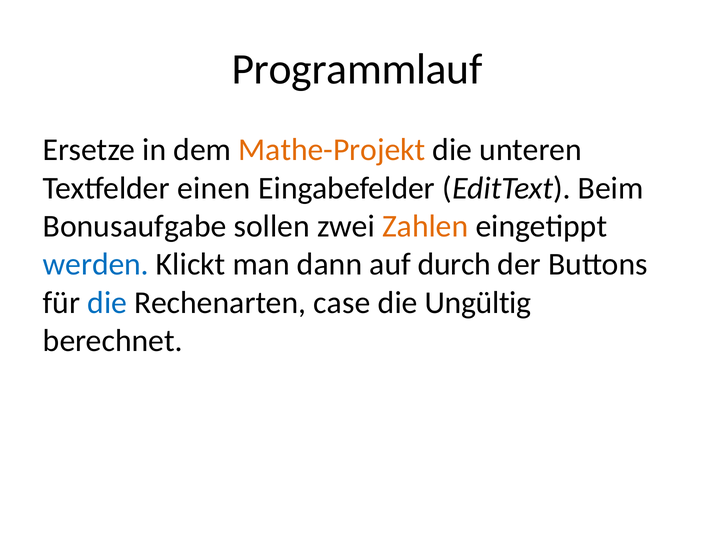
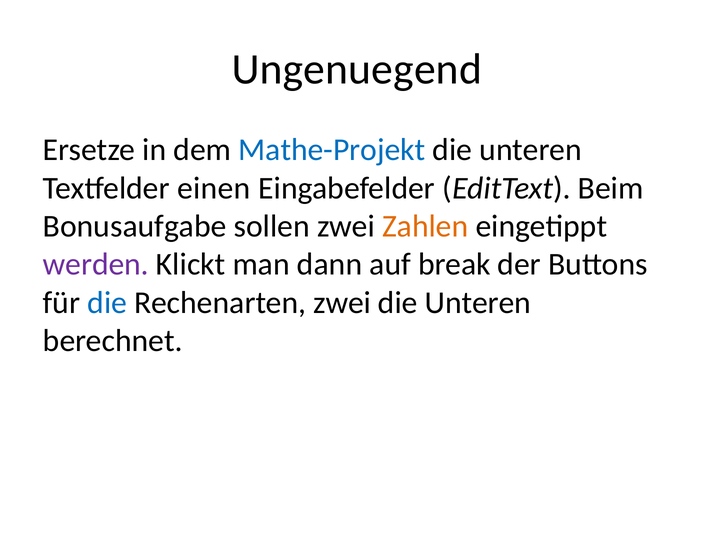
Programmlauf: Programmlauf -> Ungenuegend
Mathe-Projekt colour: orange -> blue
werden colour: blue -> purple
durch: durch -> break
Rechenarten case: case -> zwei
Ungültig at (478, 302): Ungültig -> Unteren
